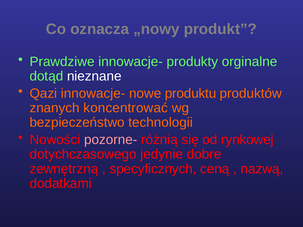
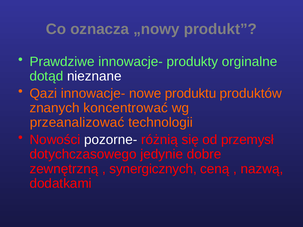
bezpieczeństwo: bezpieczeństwo -> przeanalizować
pozorne- colour: pink -> white
rynkowej: rynkowej -> przemysł
specyficznych: specyficznych -> synergicznych
